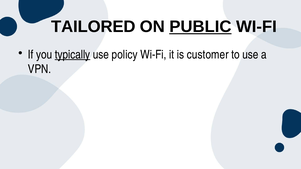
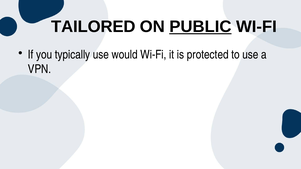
typically underline: present -> none
policy: policy -> would
customer: customer -> protected
